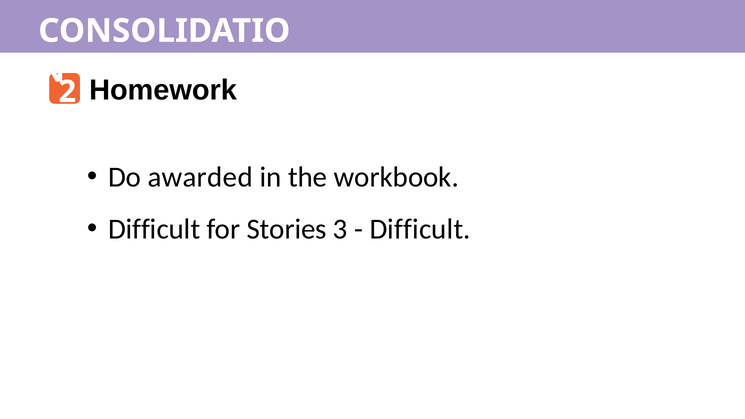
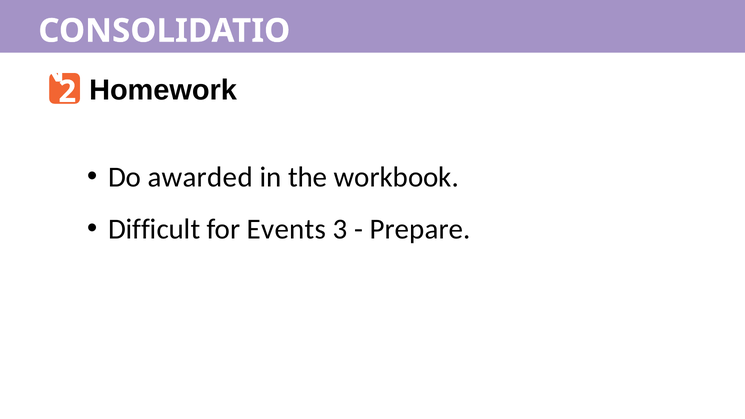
Stories: Stories -> Events
Difficult at (420, 229): Difficult -> Prepare
